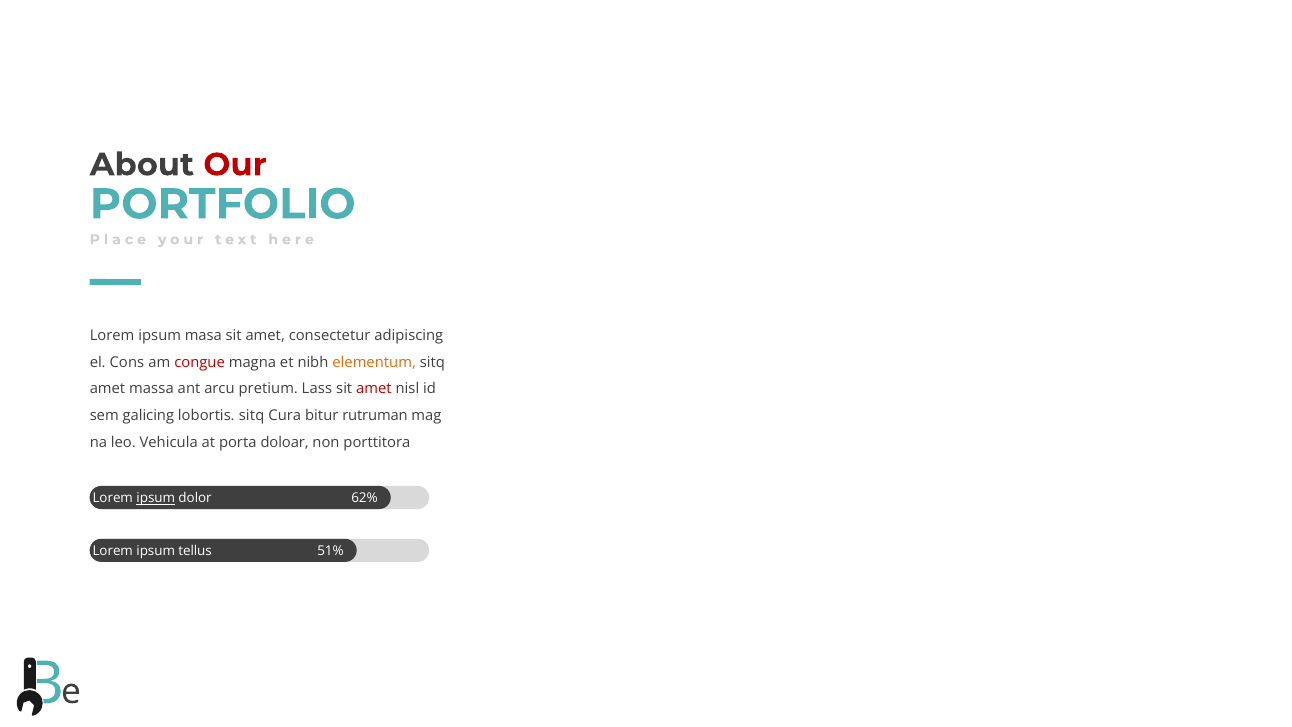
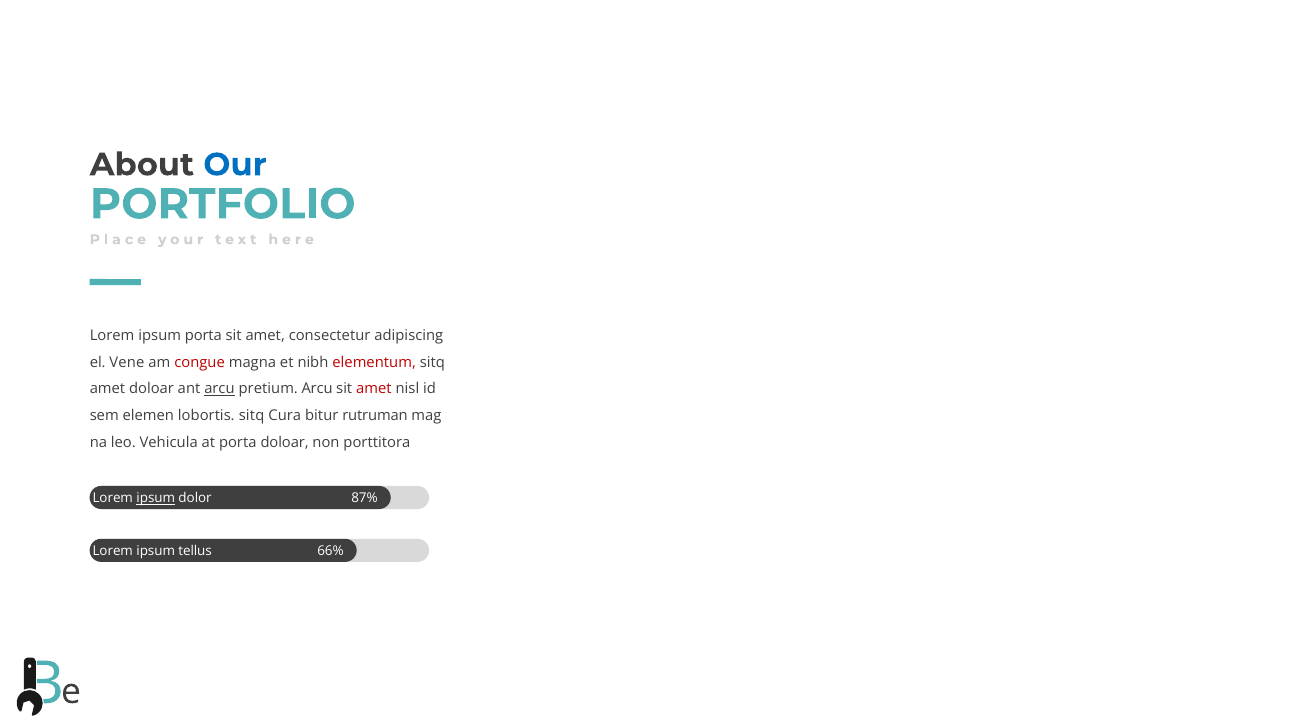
Our colour: red -> blue
ipsum masa: masa -> porta
Cons: Cons -> Vene
elementum colour: orange -> red
amet massa: massa -> doloar
arcu at (219, 389) underline: none -> present
pretium Lass: Lass -> Arcu
galicing: galicing -> elemen
62%: 62% -> 87%
51%: 51% -> 66%
